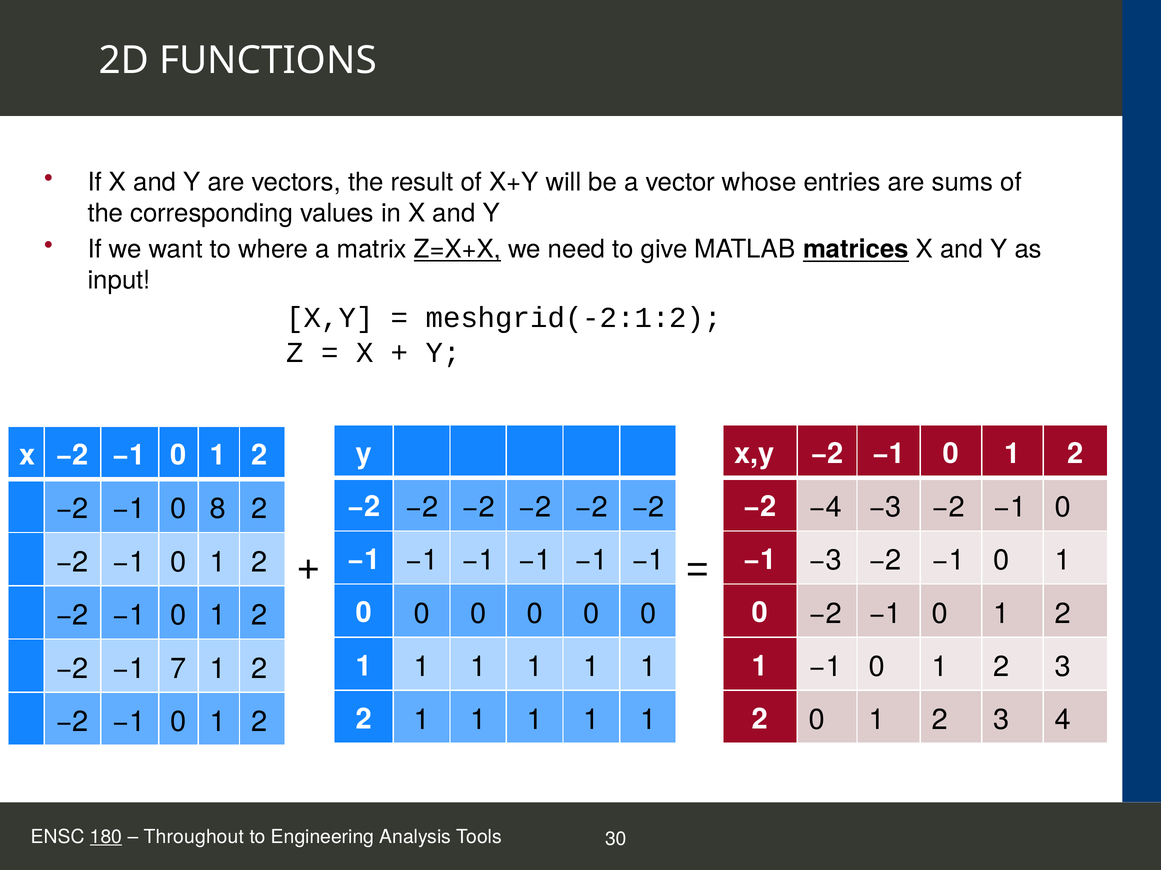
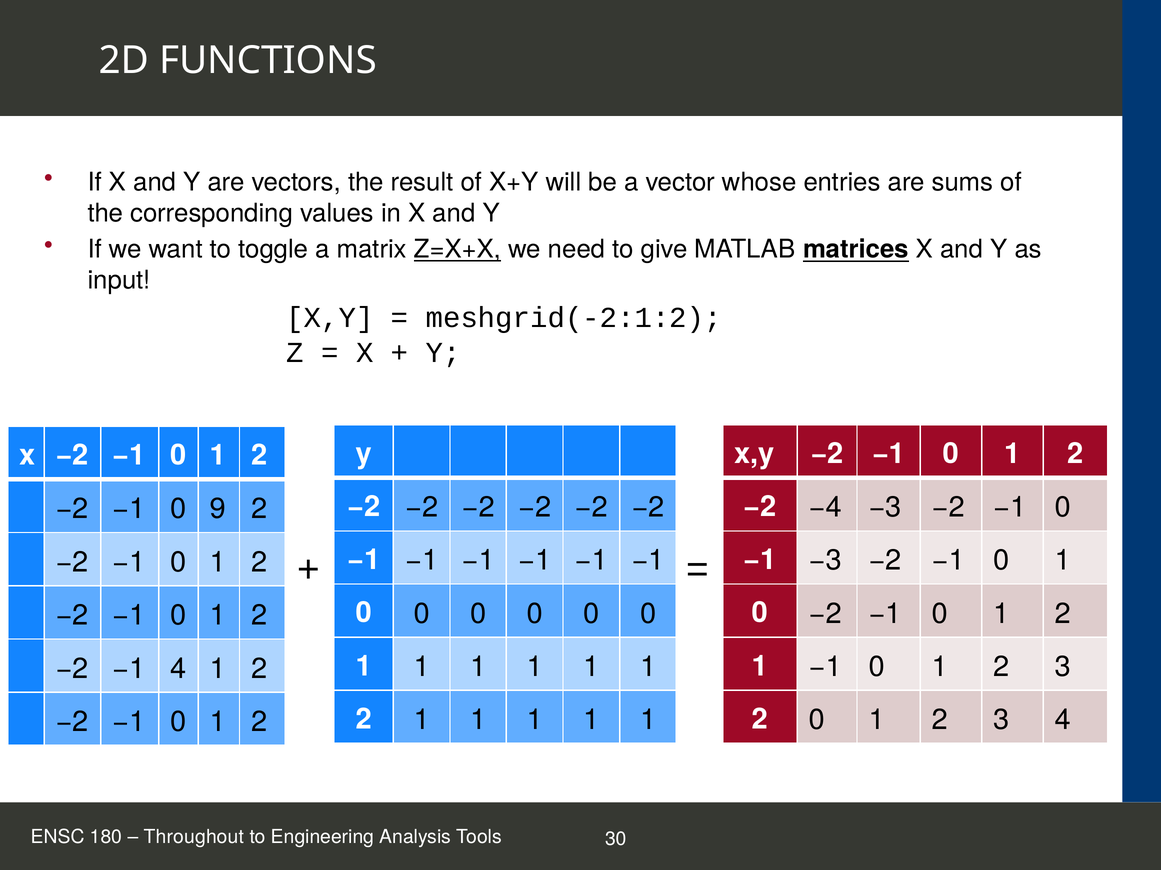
where: where -> toggle
8: 8 -> 9
−1 7: 7 -> 4
180 underline: present -> none
